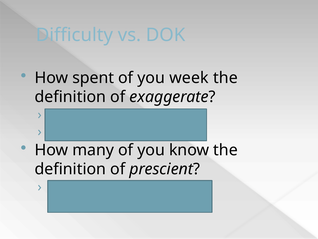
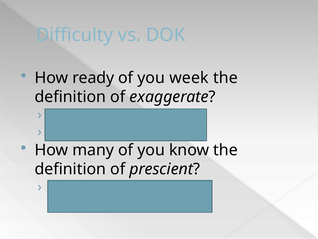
spent: spent -> ready
